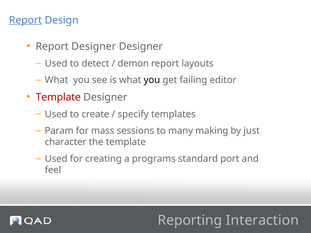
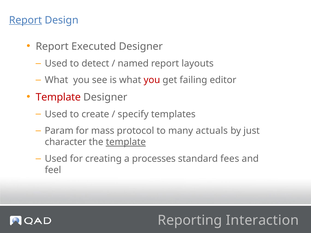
Report Designer: Designer -> Executed
demon: demon -> named
you at (152, 80) colour: black -> red
sessions: sessions -> protocol
making: making -> actuals
template at (126, 142) underline: none -> present
programs: programs -> processes
port: port -> fees
